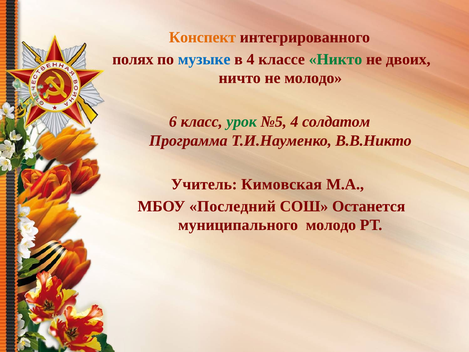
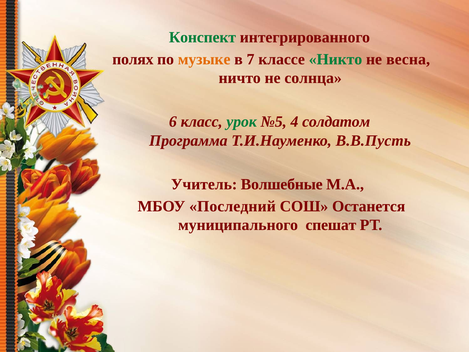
Конспект colour: orange -> green
музыке colour: blue -> orange
в 4: 4 -> 7
двоих: двоих -> весна
не молодо: молодо -> солнца
В.В.Никто: В.В.Никто -> В.В.Пусть
Кимовская: Кимовская -> Волшебные
муниципального молодо: молодо -> спешат
